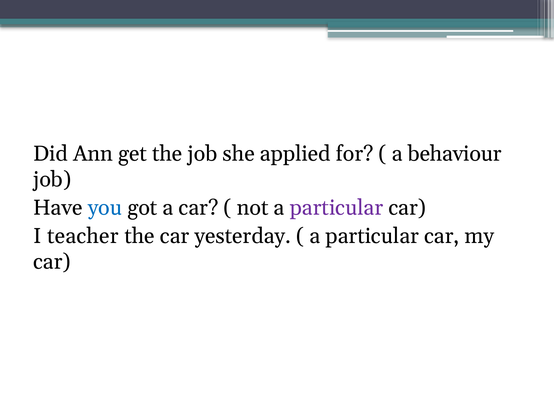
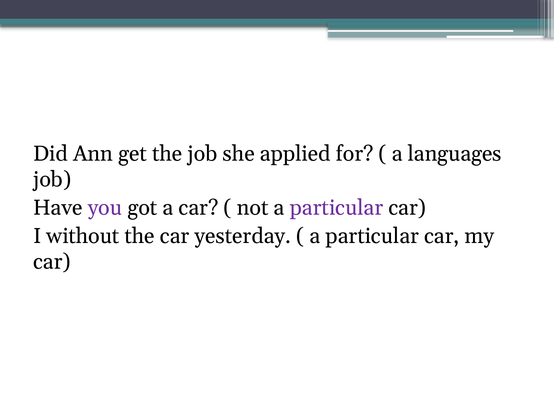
behaviour: behaviour -> languages
you colour: blue -> purple
teacher: teacher -> without
